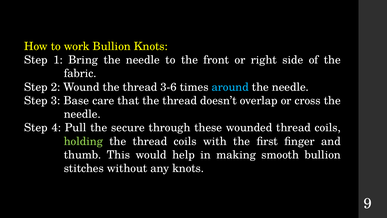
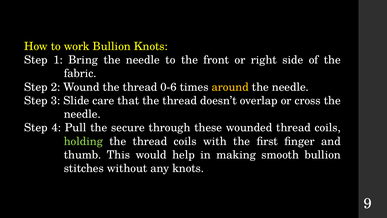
3-6: 3-6 -> 0-6
around colour: light blue -> yellow
Base: Base -> Slide
